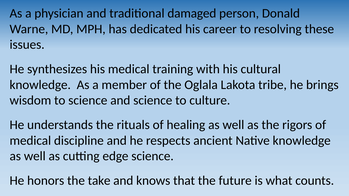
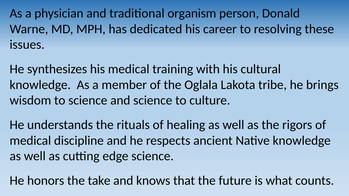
damaged: damaged -> organism
